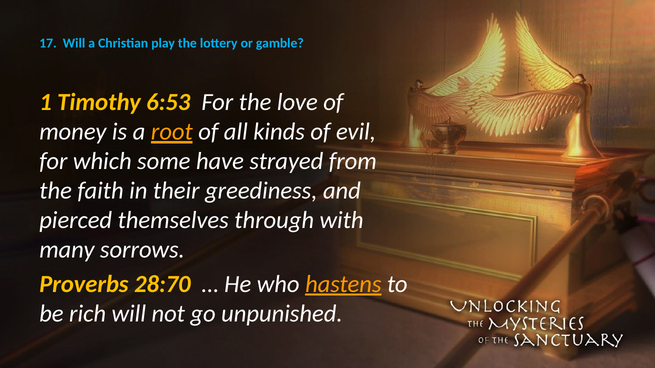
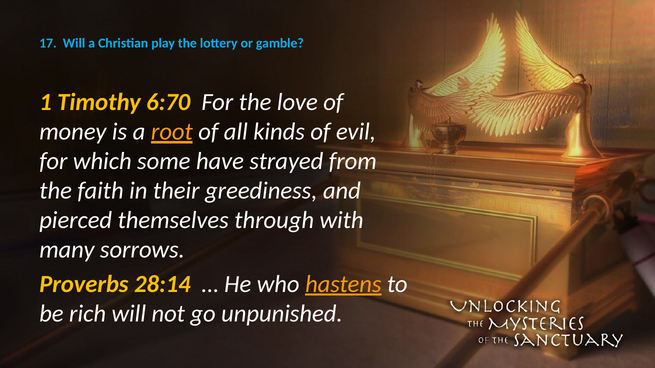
6:53: 6:53 -> 6:70
28:70: 28:70 -> 28:14
